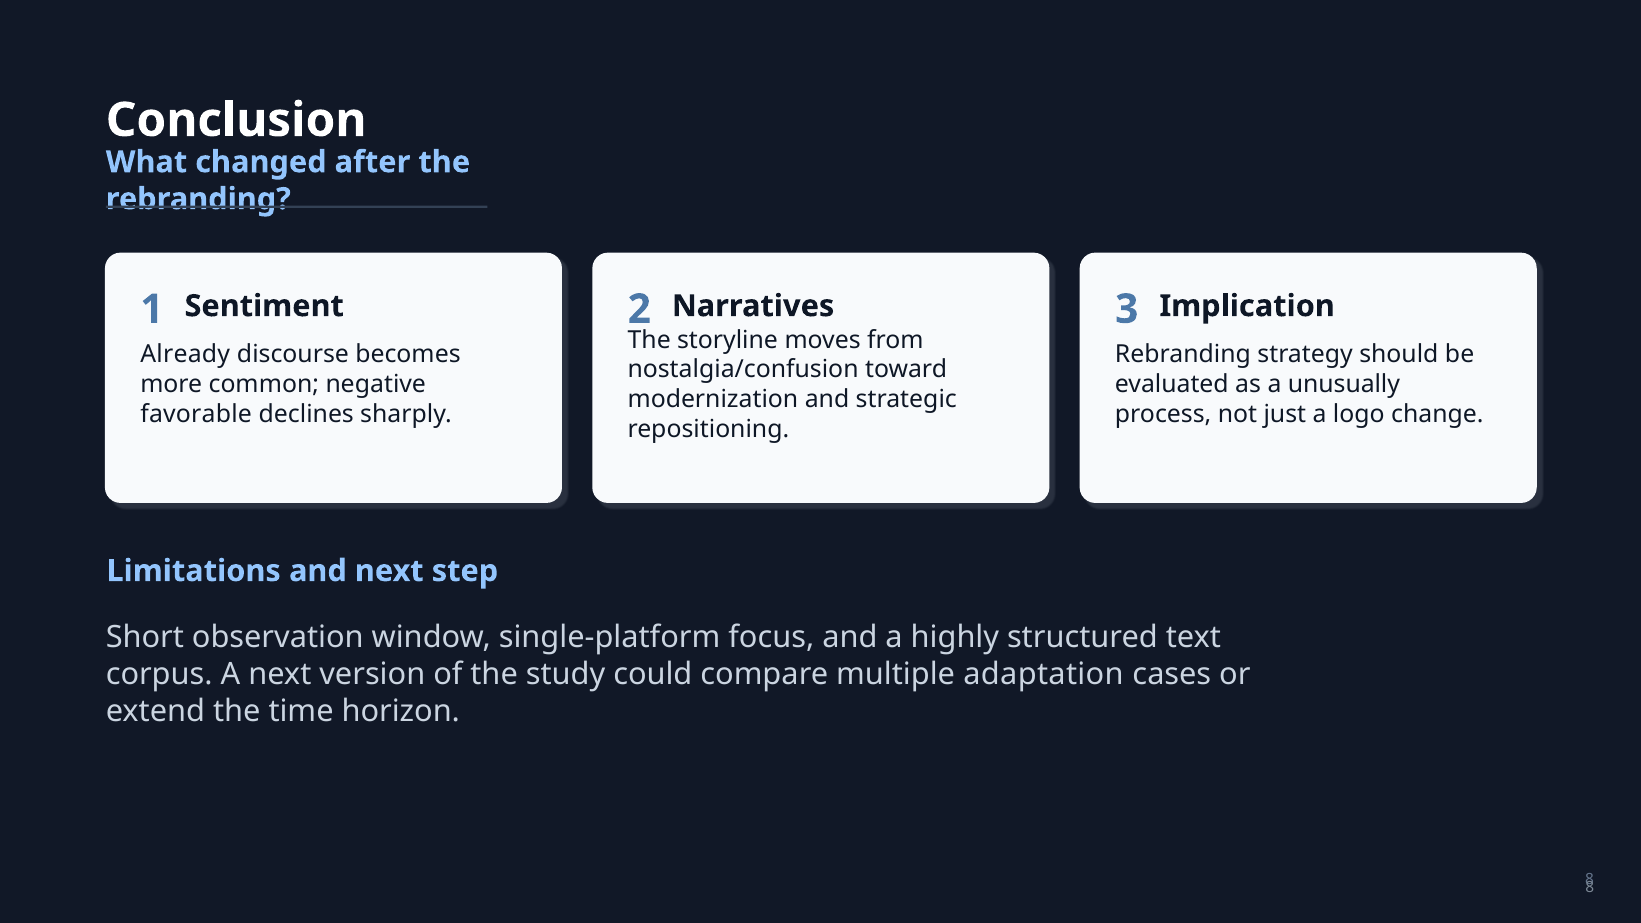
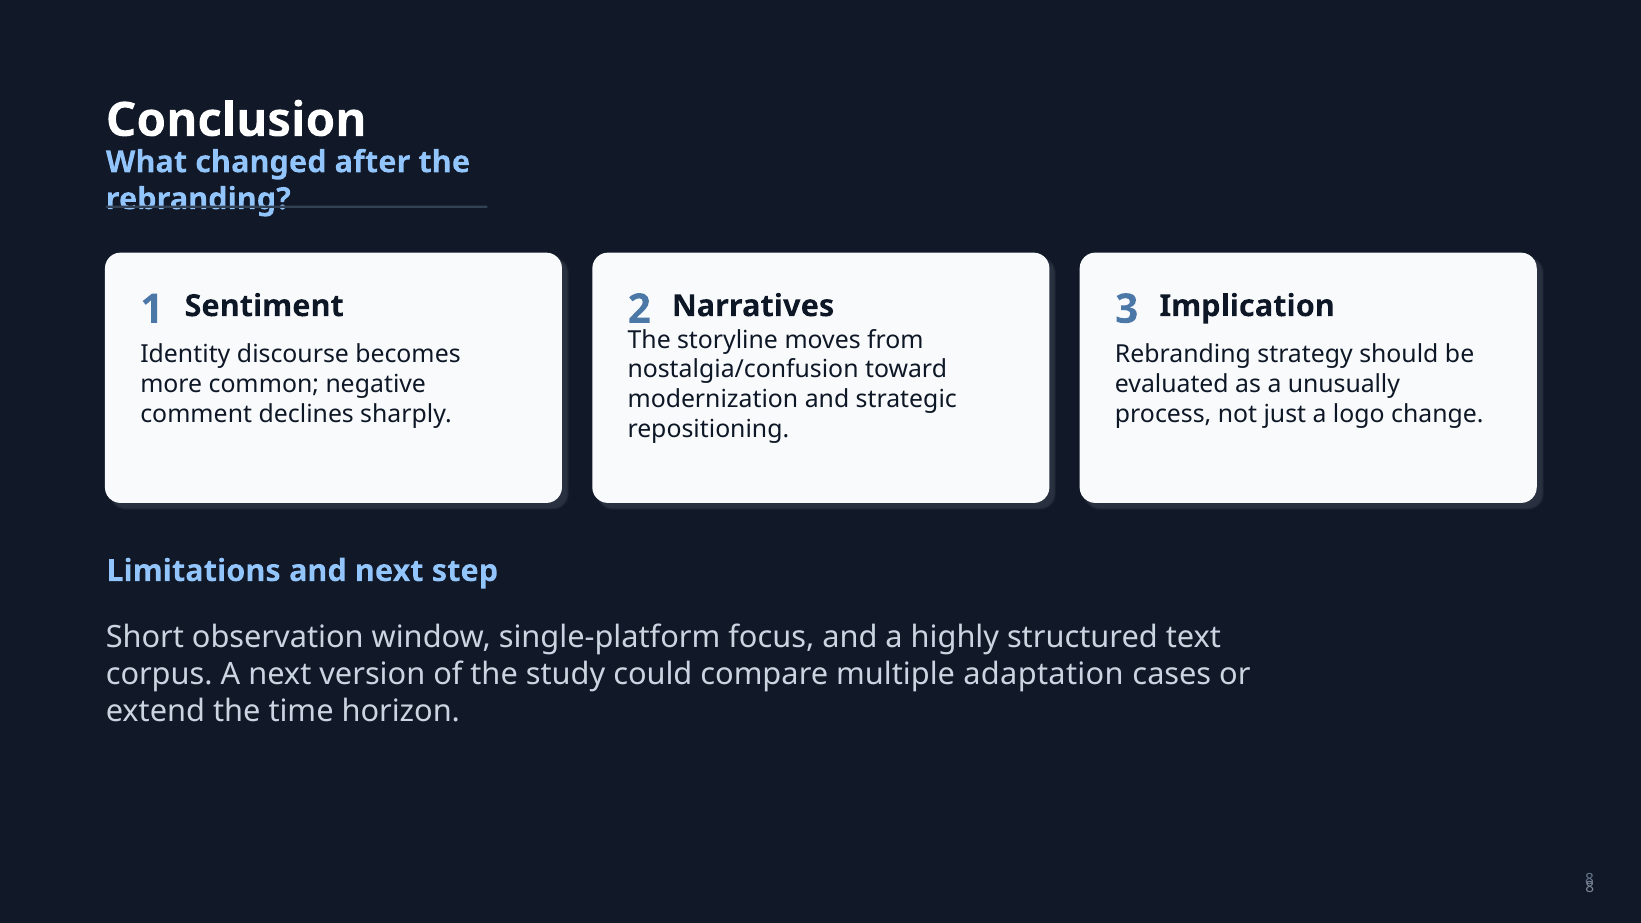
Already: Already -> Identity
favorable: favorable -> comment
